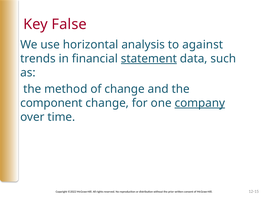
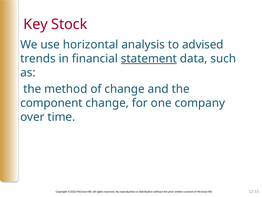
False: False -> Stock
against: against -> advised
company underline: present -> none
